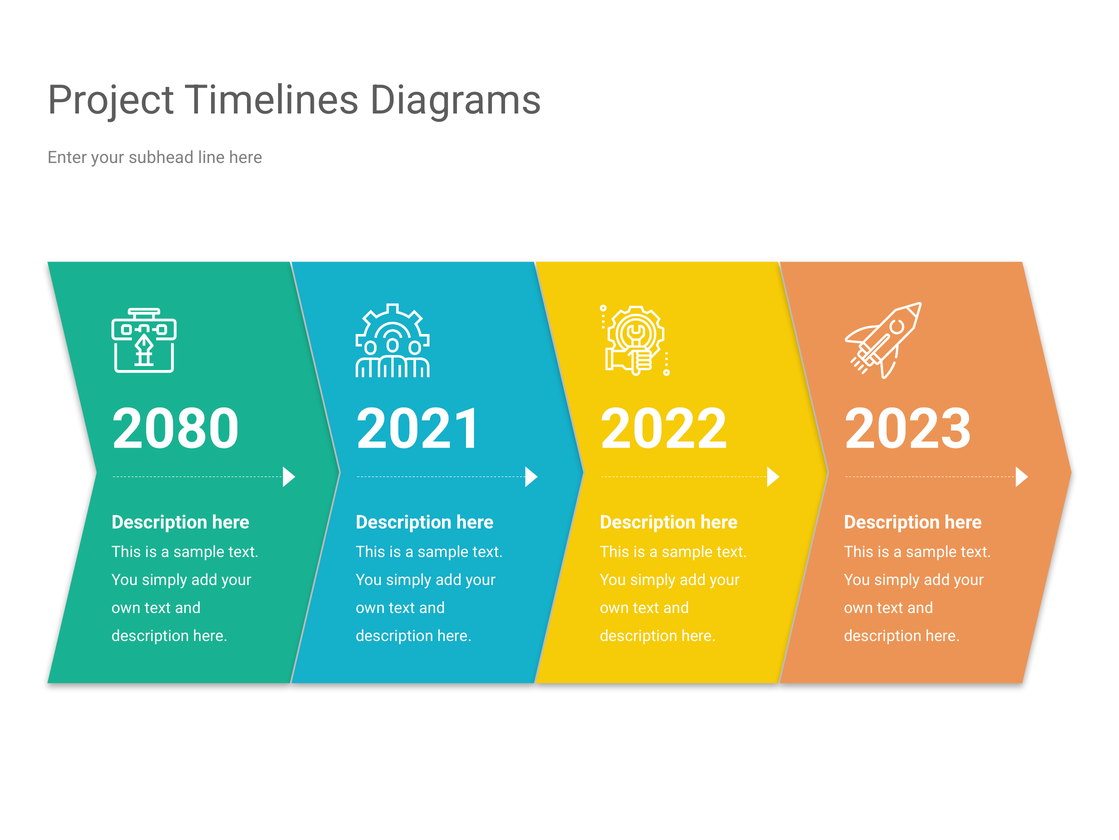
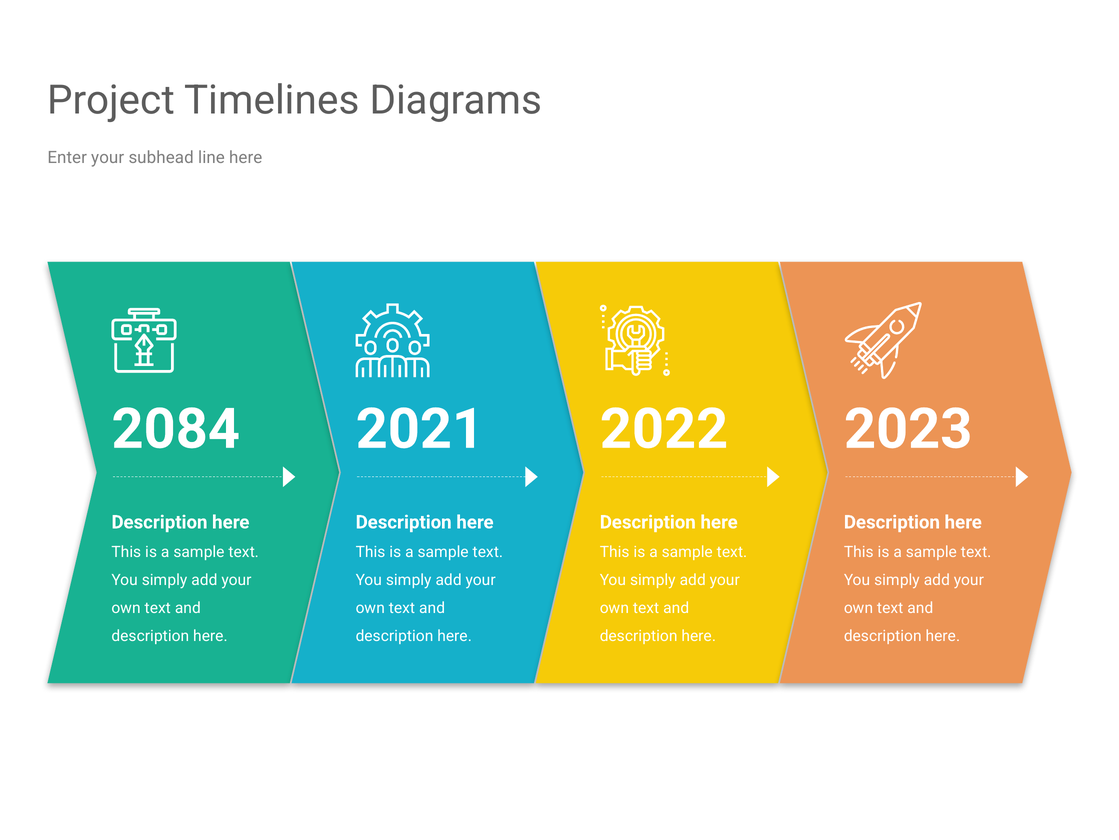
2080: 2080 -> 2084
